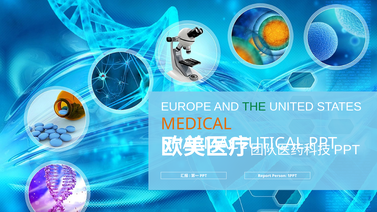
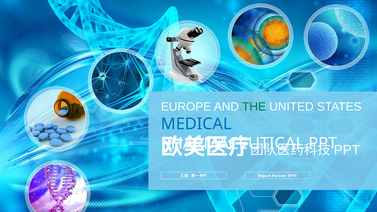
MEDICAL colour: orange -> blue
